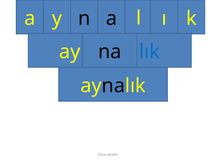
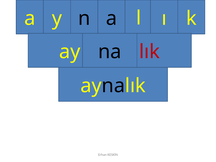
lık colour: blue -> red
